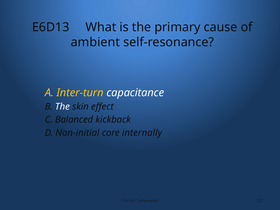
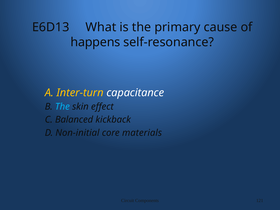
ambient: ambient -> happens
The at (62, 107) colour: white -> light blue
internally: internally -> materials
